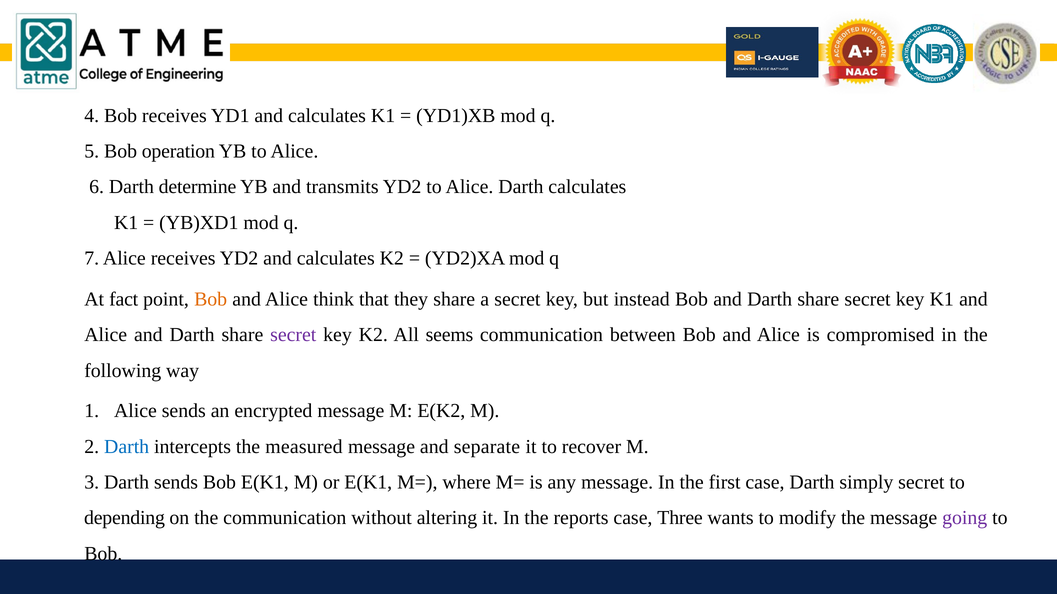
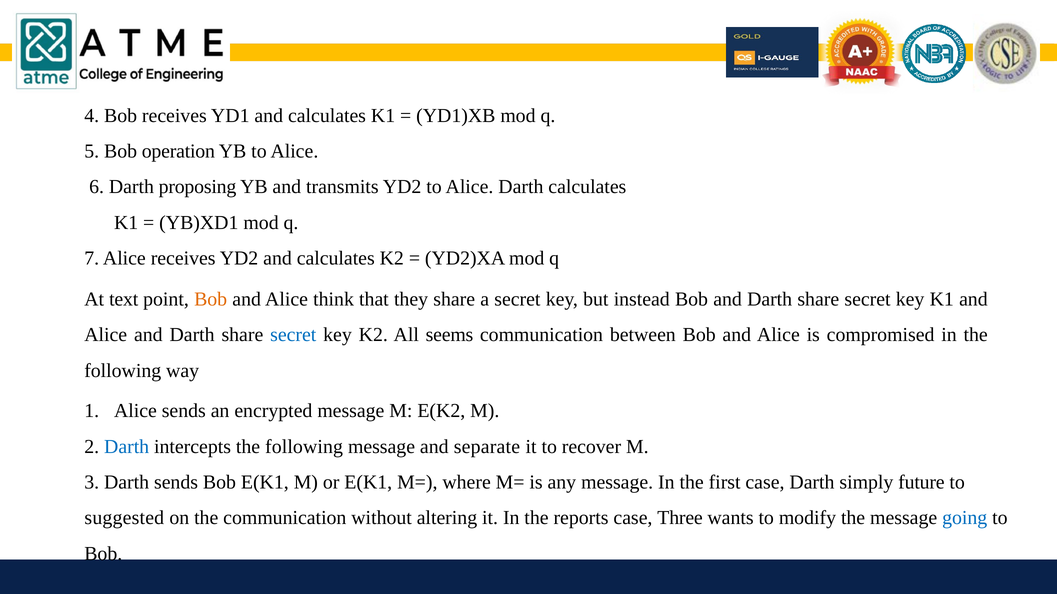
determine: determine -> proposing
fact: fact -> text
secret at (293, 335) colour: purple -> blue
intercepts the measured: measured -> following
simply secret: secret -> future
depending: depending -> suggested
going colour: purple -> blue
